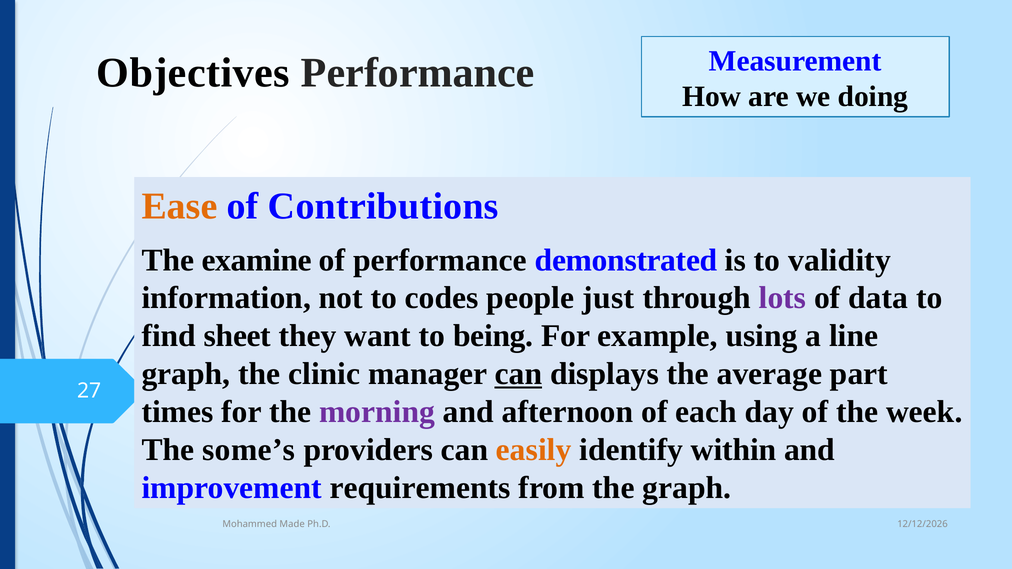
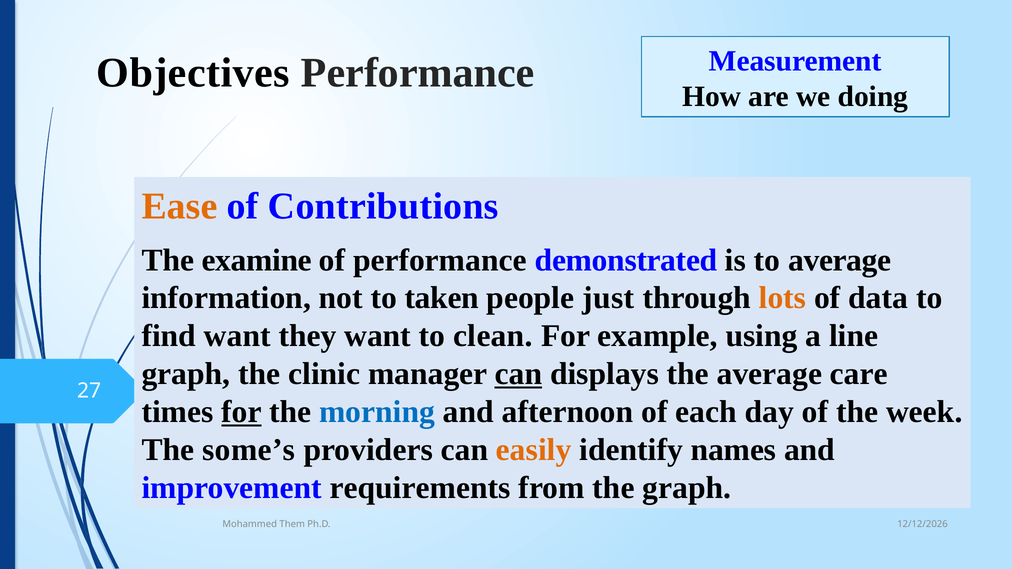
to validity: validity -> average
codes: codes -> taken
lots colour: purple -> orange
find sheet: sheet -> want
being: being -> clean
part: part -> care
for at (242, 412) underline: none -> present
morning colour: purple -> blue
within: within -> names
Made: Made -> Them
